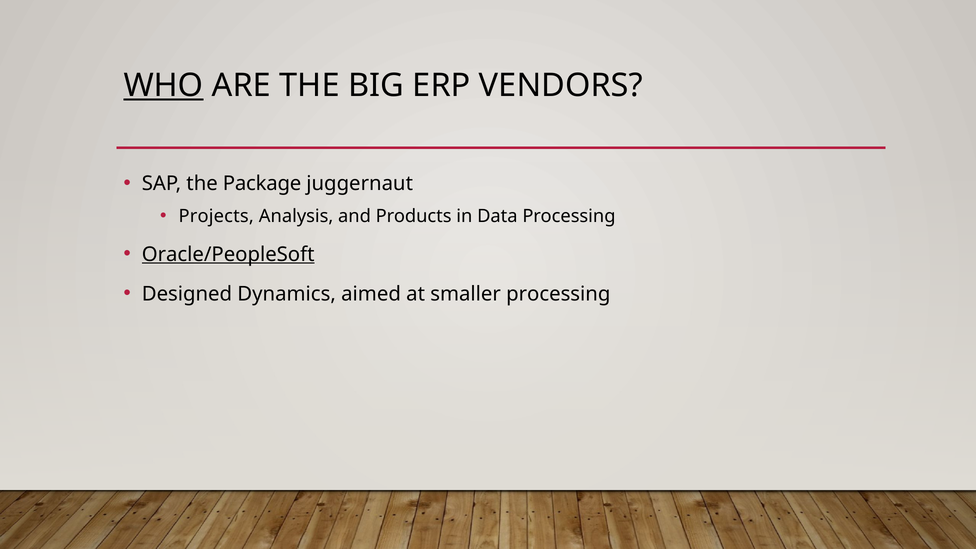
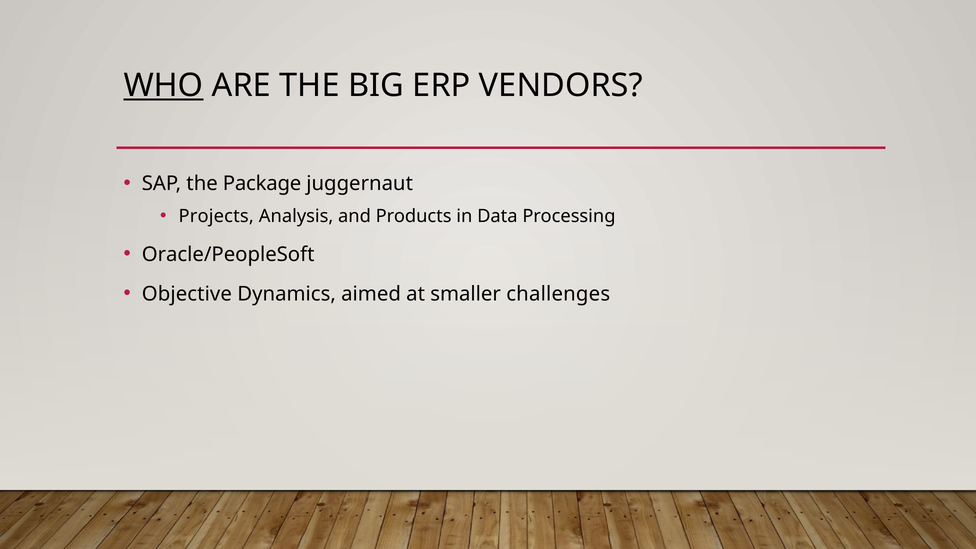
Oracle/PeopleSoft underline: present -> none
Designed: Designed -> Objective
smaller processing: processing -> challenges
